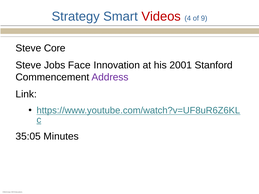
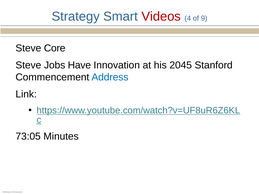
Face: Face -> Have
2001: 2001 -> 2045
Address colour: purple -> blue
35:05: 35:05 -> 73:05
